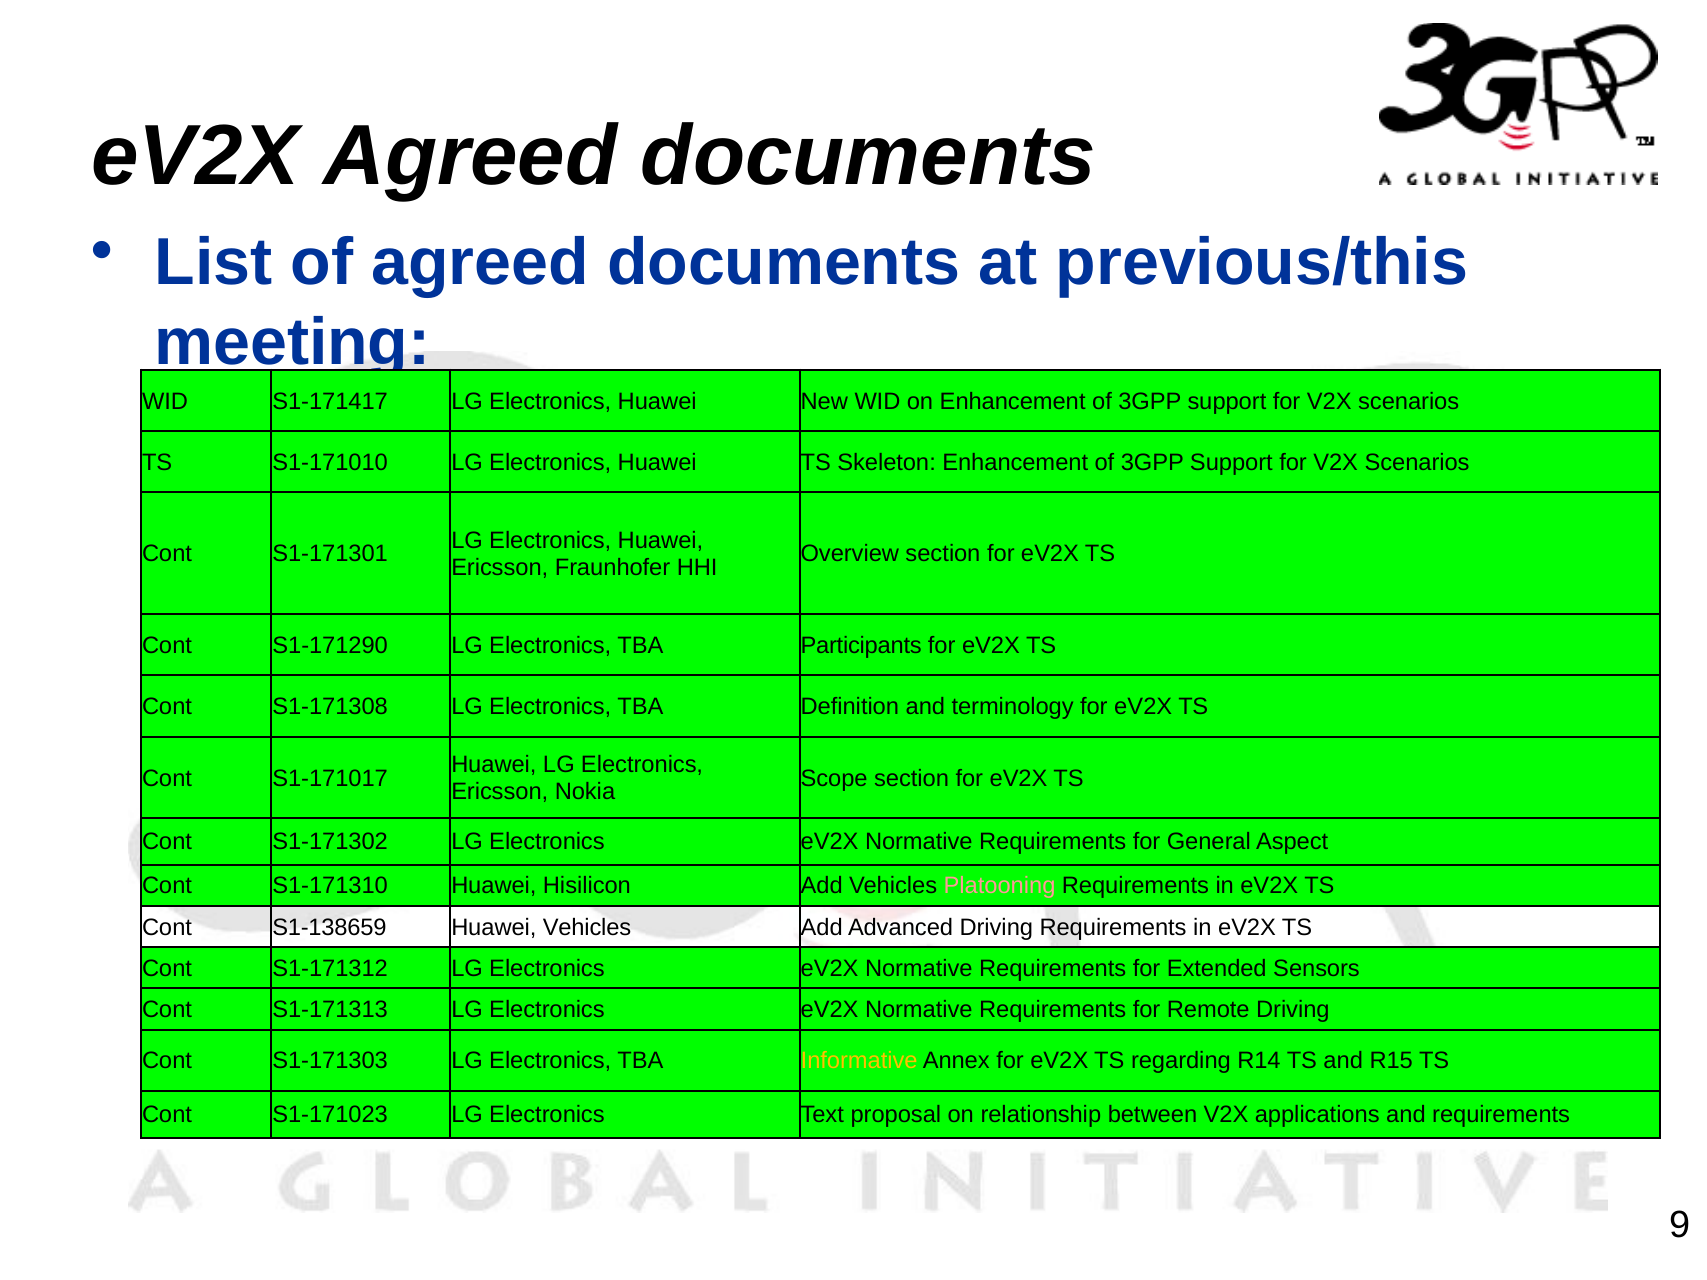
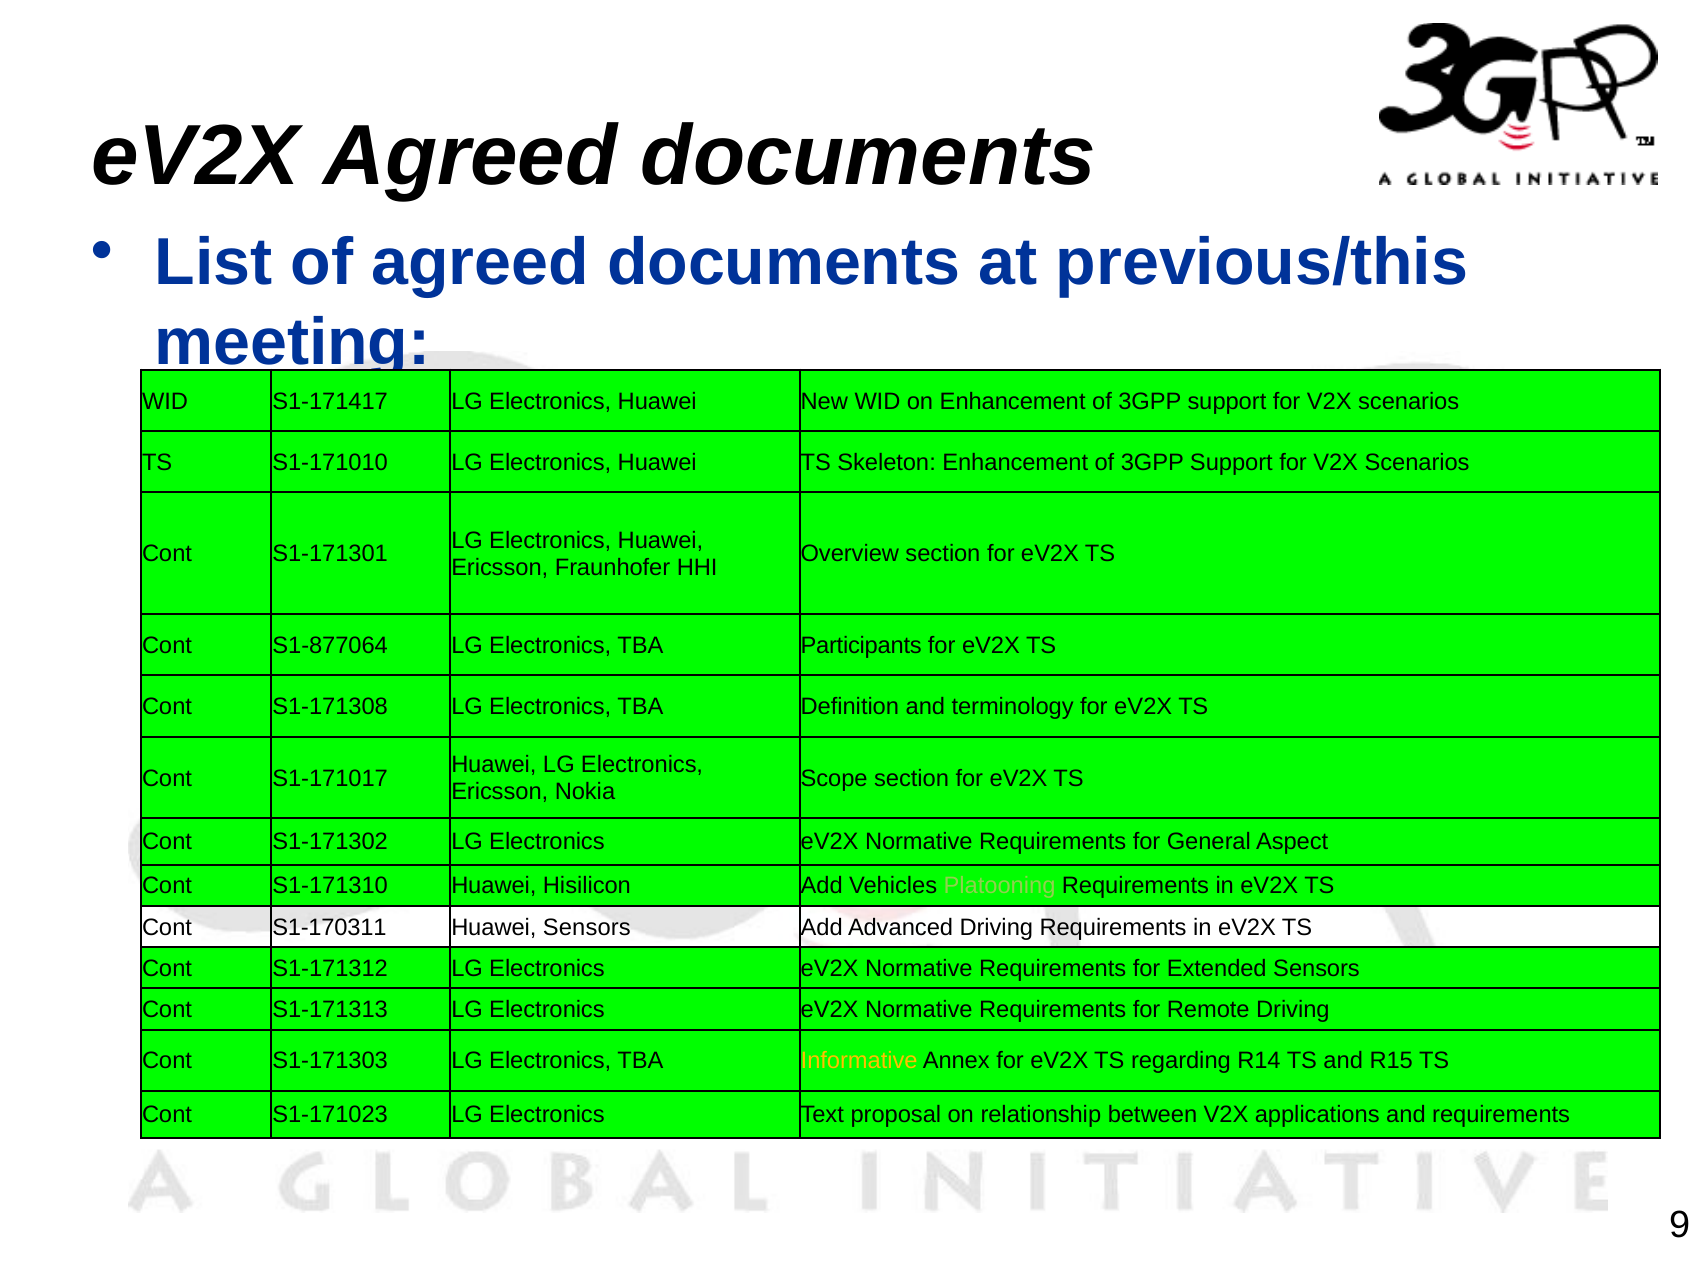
S1-171290: S1-171290 -> S1-877064
Platooning colour: pink -> light green
S1-138659: S1-138659 -> S1-170311
Huawei Vehicles: Vehicles -> Sensors
